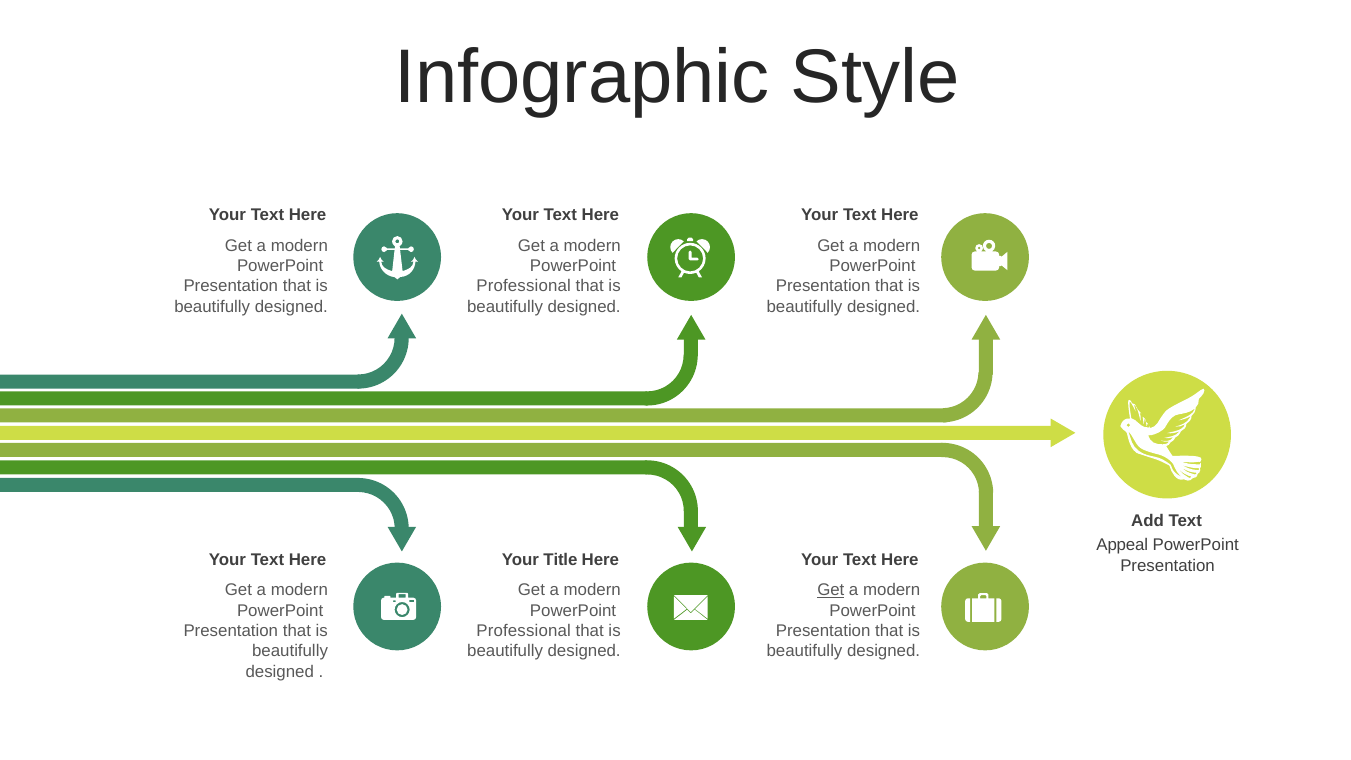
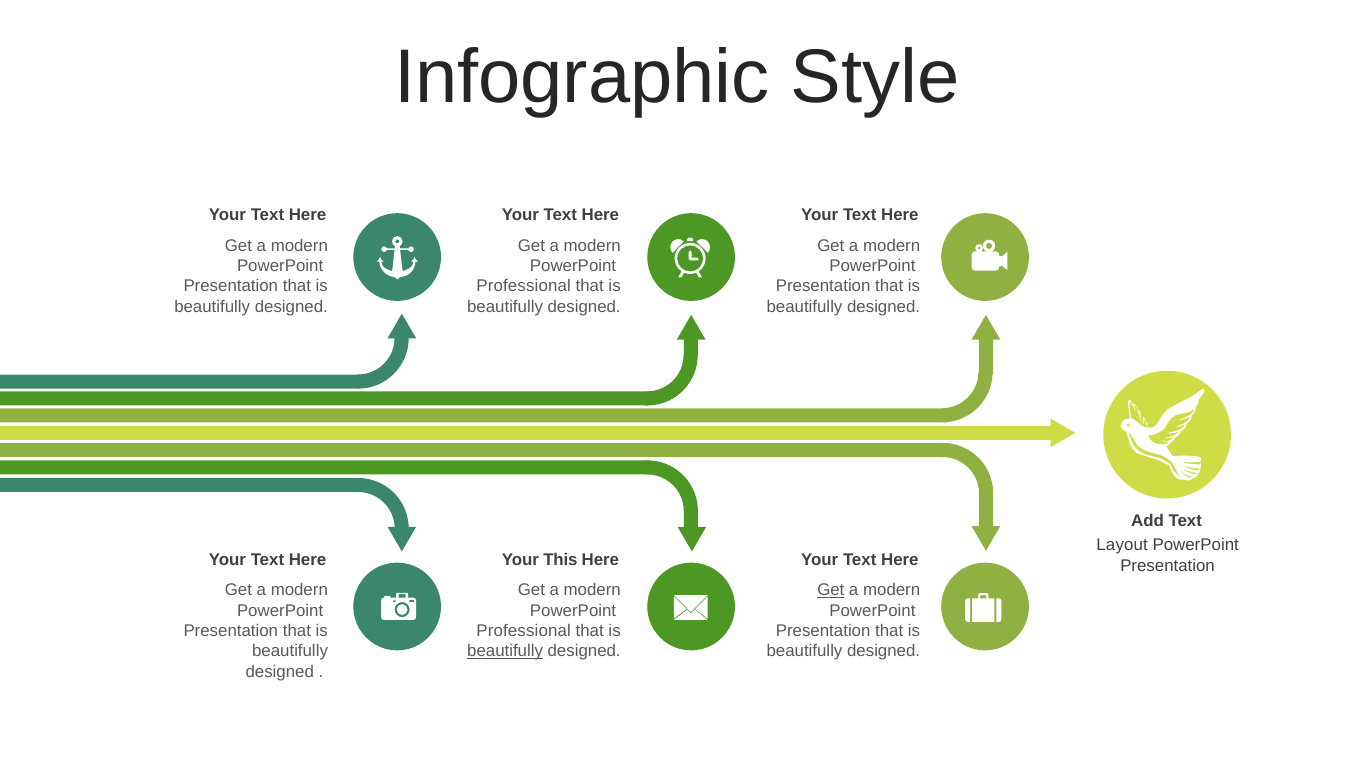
Appeal: Appeal -> Layout
Title: Title -> This
beautifully at (505, 651) underline: none -> present
